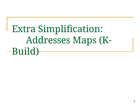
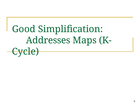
Extra: Extra -> Good
Build: Build -> Cycle
